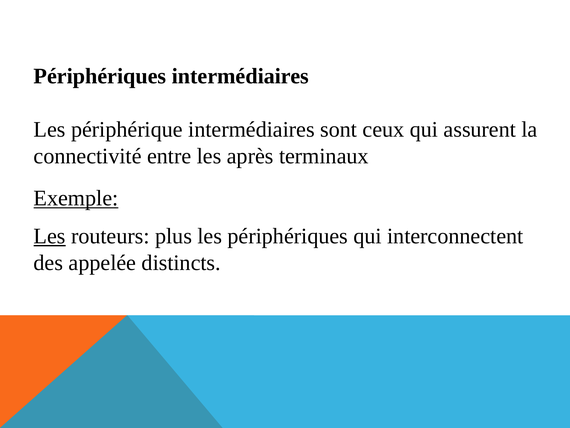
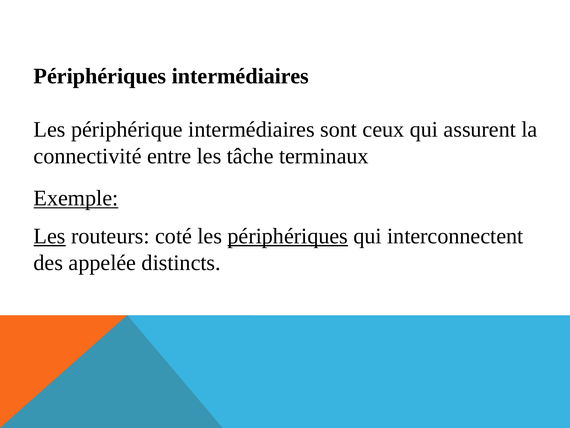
après: après -> tâche
plus: plus -> coté
périphériques at (288, 236) underline: none -> present
